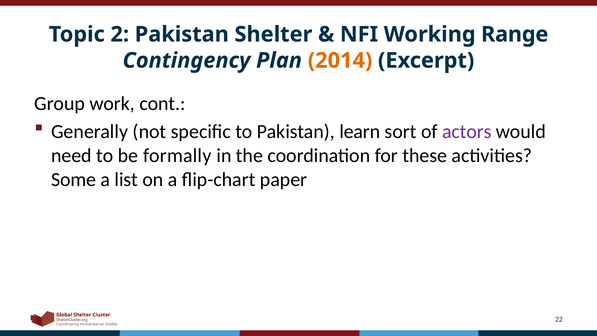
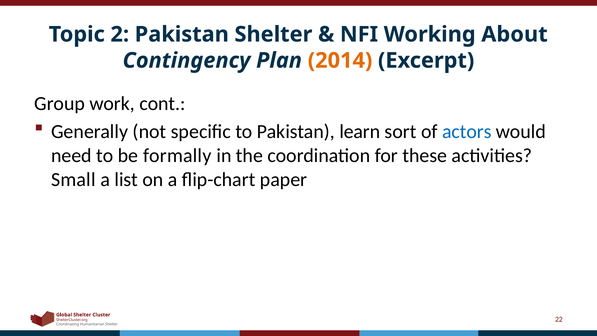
Range: Range -> About
actors colour: purple -> blue
Some: Some -> Small
